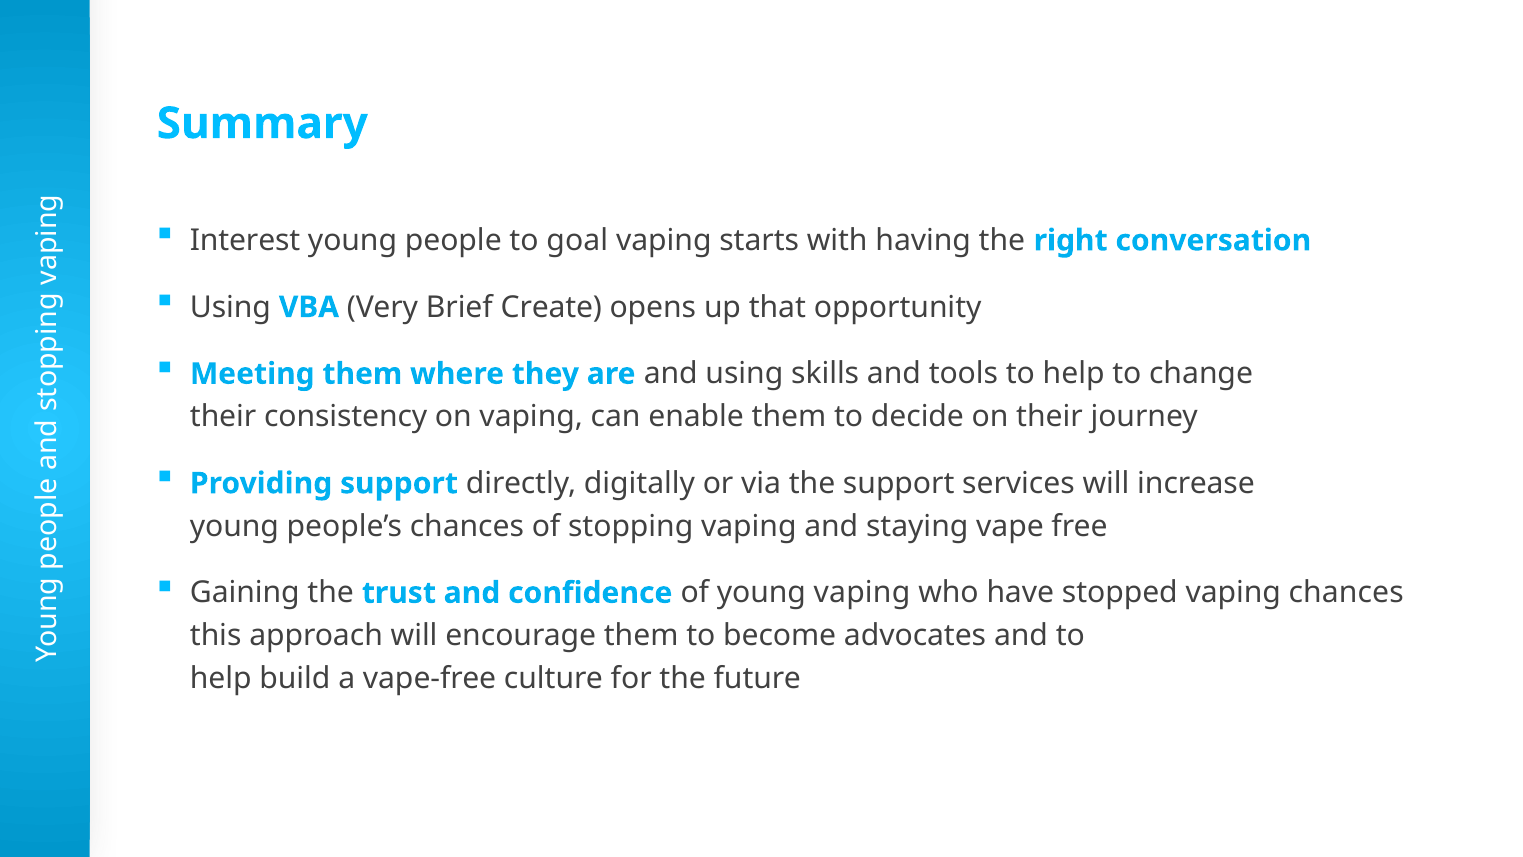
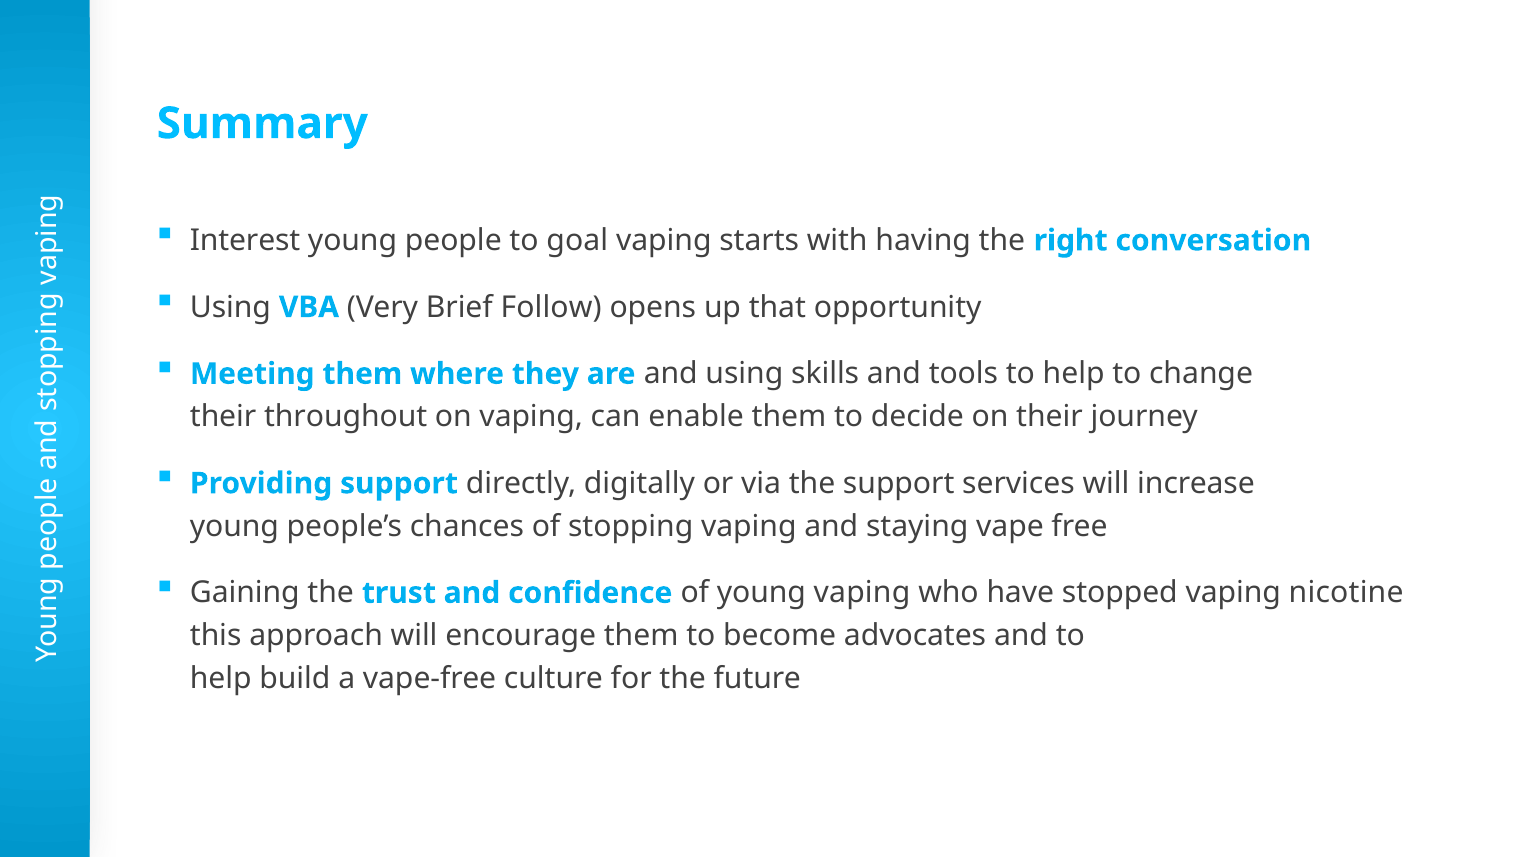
Create: Create -> Follow
consistency: consistency -> throughout
vaping chances: chances -> nicotine
